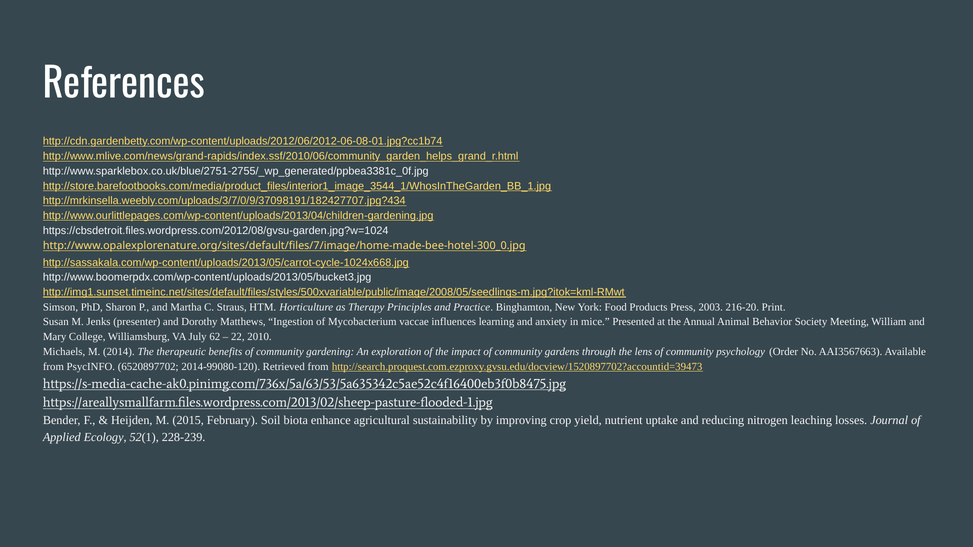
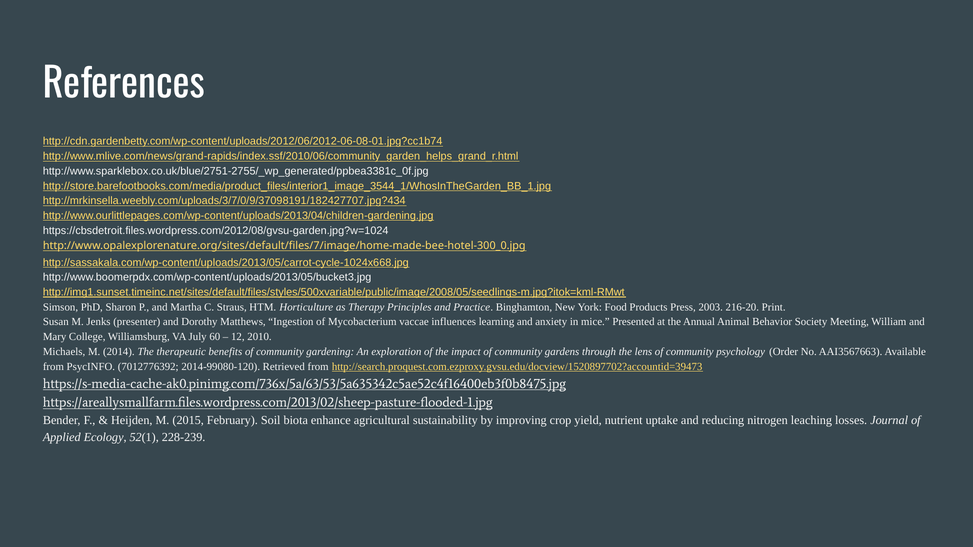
62: 62 -> 60
22: 22 -> 12
6520897702: 6520897702 -> 7012776392
